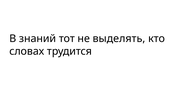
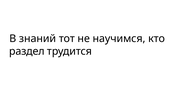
выделять: выделять -> научимся
словах: словах -> раздел
